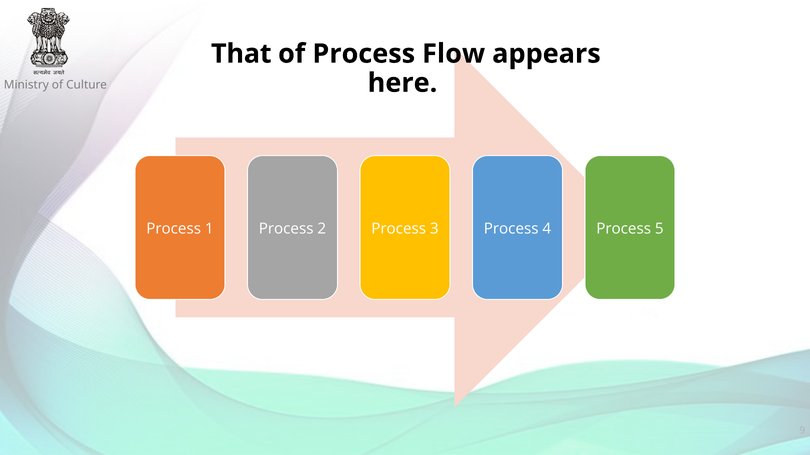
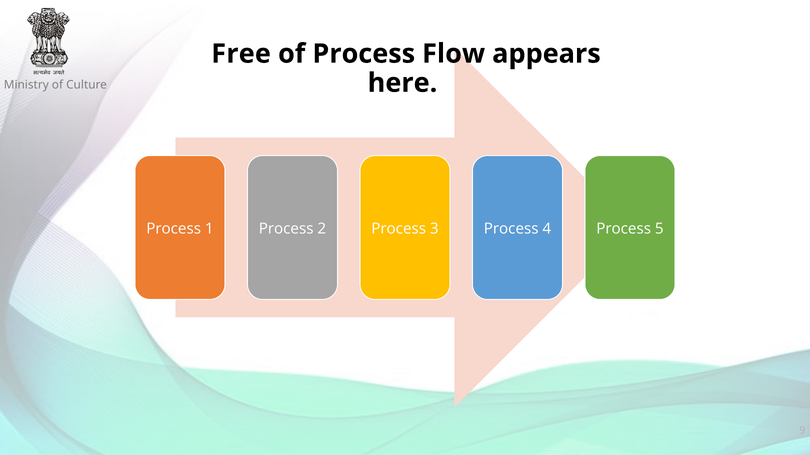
That: That -> Free
